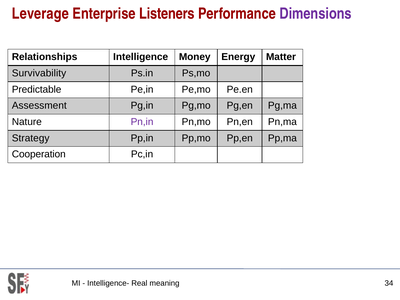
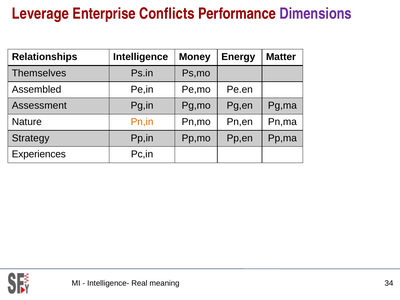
Listeners: Listeners -> Conflicts
Survivability: Survivability -> Themselves
Predictable: Predictable -> Assembled
Pn,in colour: purple -> orange
Cooperation: Cooperation -> Experiences
